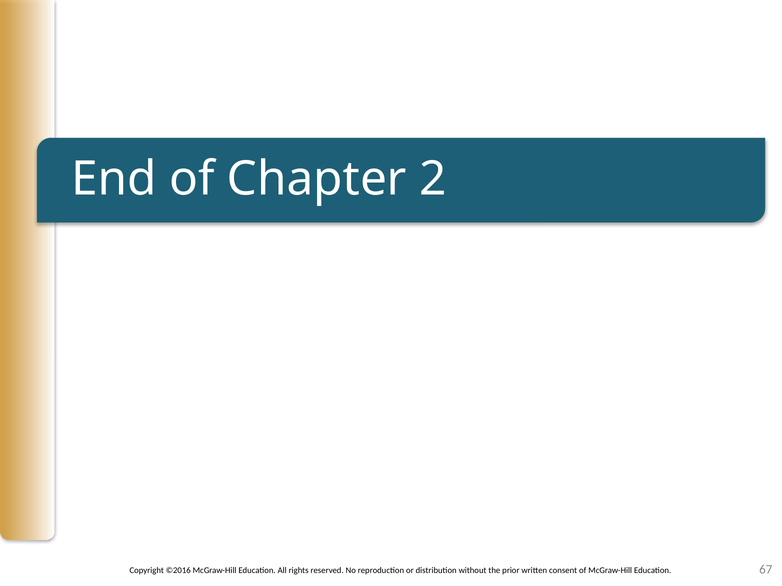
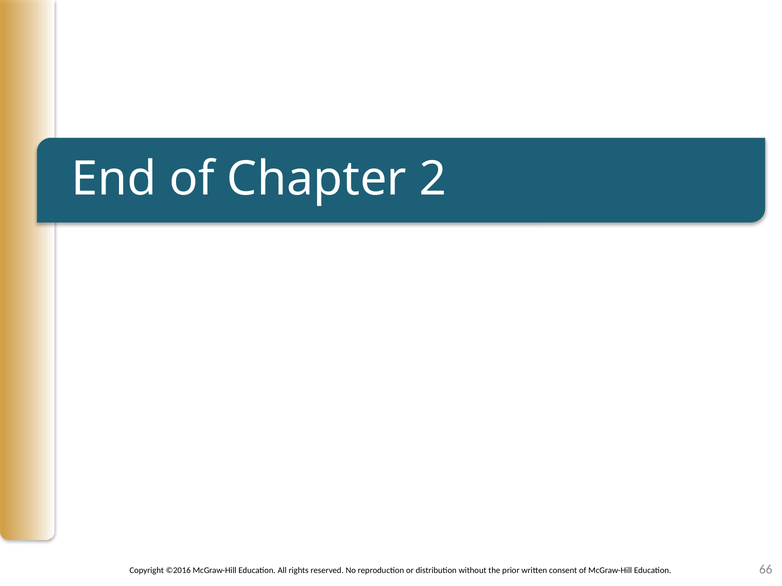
67: 67 -> 66
